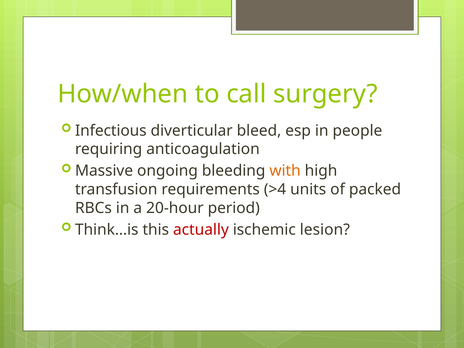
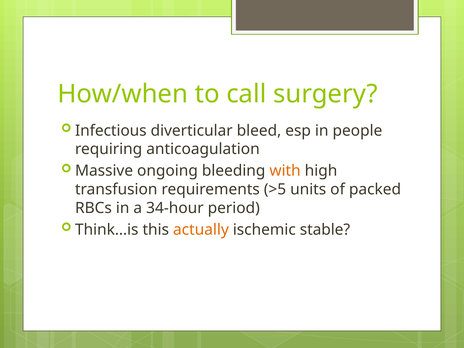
>4: >4 -> >5
20-hour: 20-hour -> 34-hour
actually colour: red -> orange
lesion: lesion -> stable
